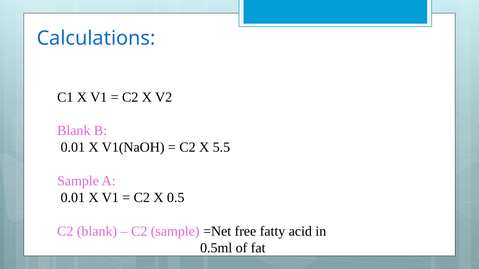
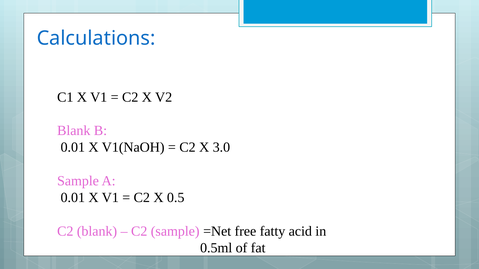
5.5: 5.5 -> 3.0
